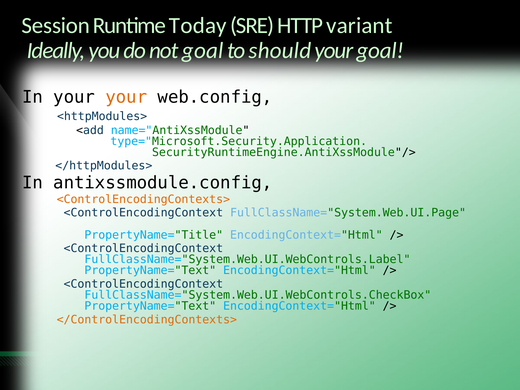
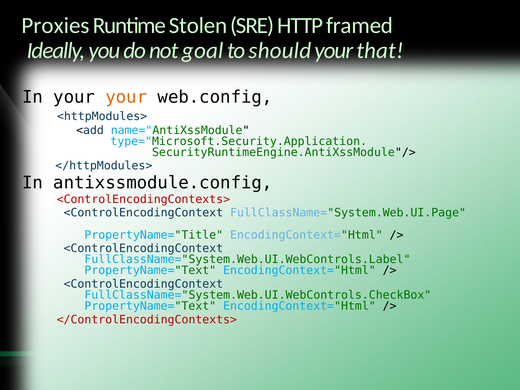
Session: Session -> Proxies
Today: Today -> Stolen
variant: variant -> framed
your goal: goal -> that
<ControlEncodingContexts> colour: orange -> red
</ControlEncodingContexts> colour: orange -> red
